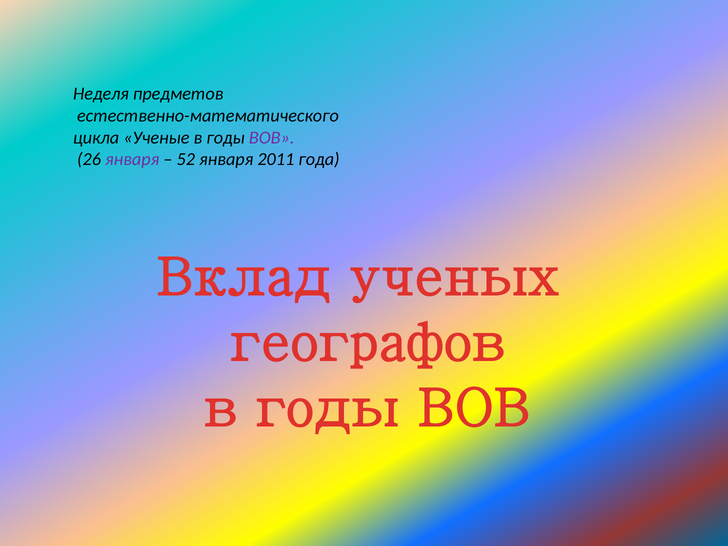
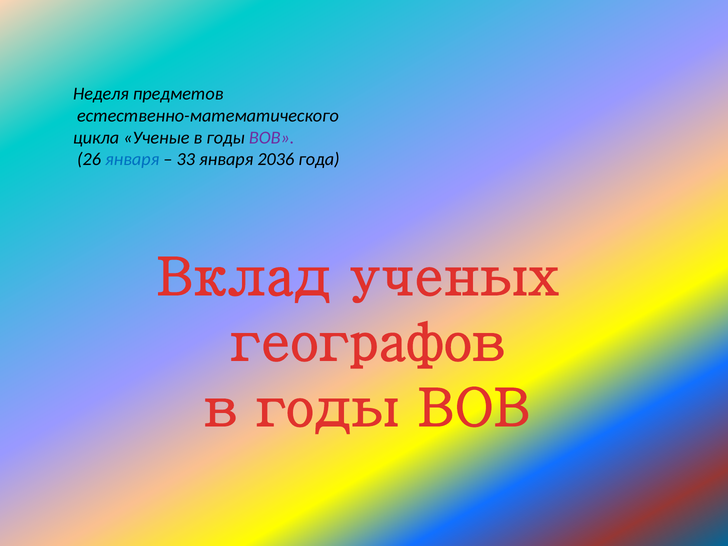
января at (132, 159) colour: purple -> blue
52: 52 -> 33
2011: 2011 -> 2036
